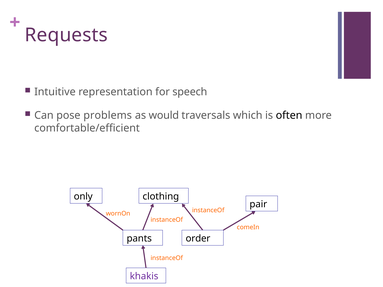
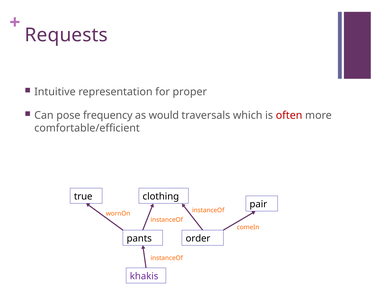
speech: speech -> proper
problems: problems -> frequency
often colour: black -> red
only: only -> true
